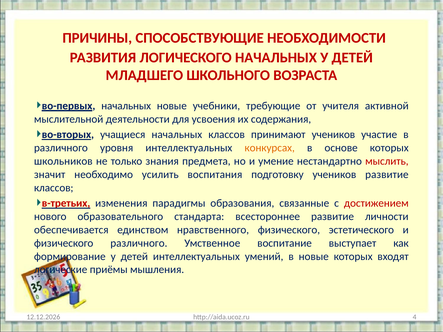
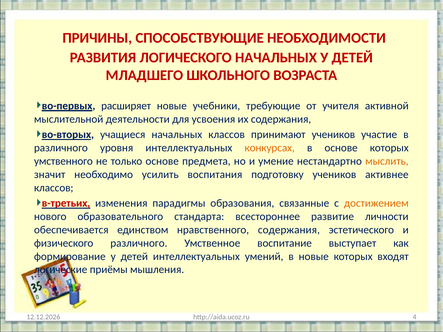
во-первых начальных: начальных -> расширяет
школьников: школьников -> умственного
только знания: знания -> основе
мыслить colour: red -> orange
учеников развитие: развитие -> активнее
достижением colour: red -> orange
нравственного физического: физического -> содержания
